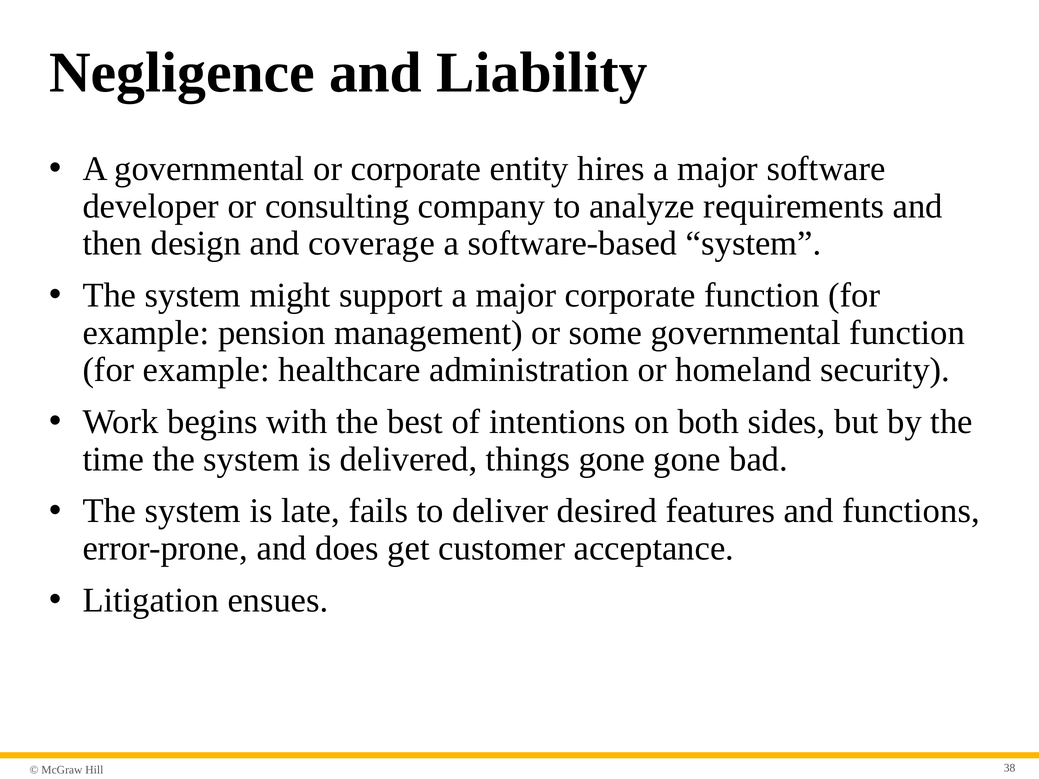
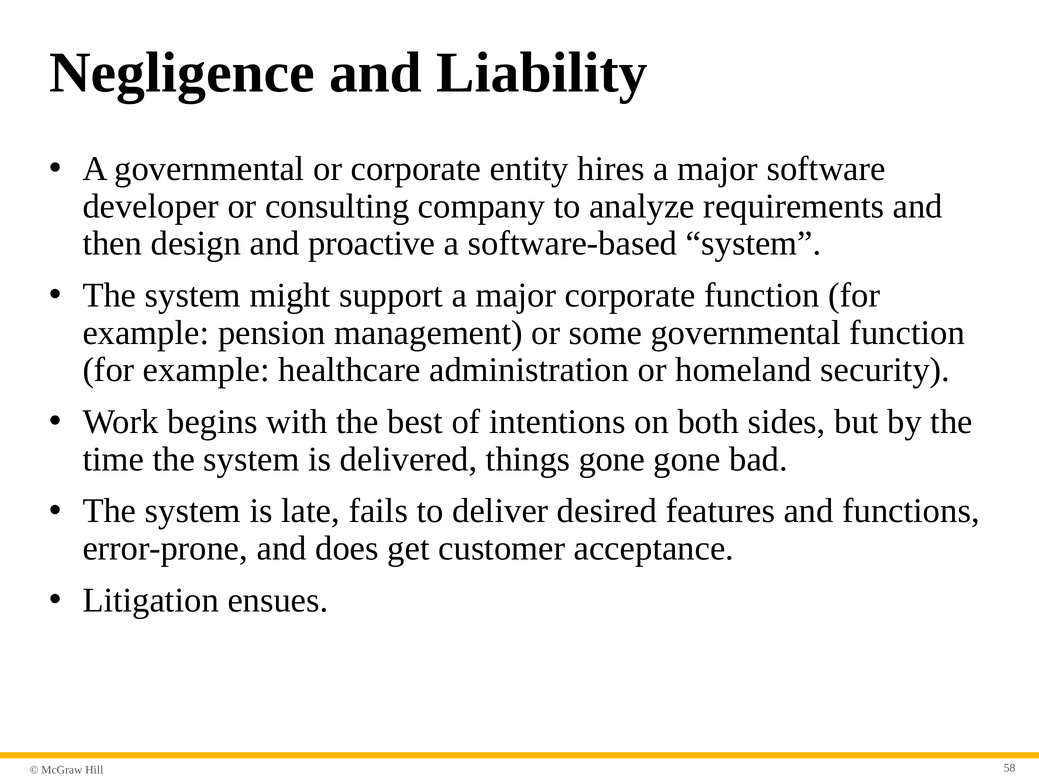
coverage: coverage -> proactive
38: 38 -> 58
